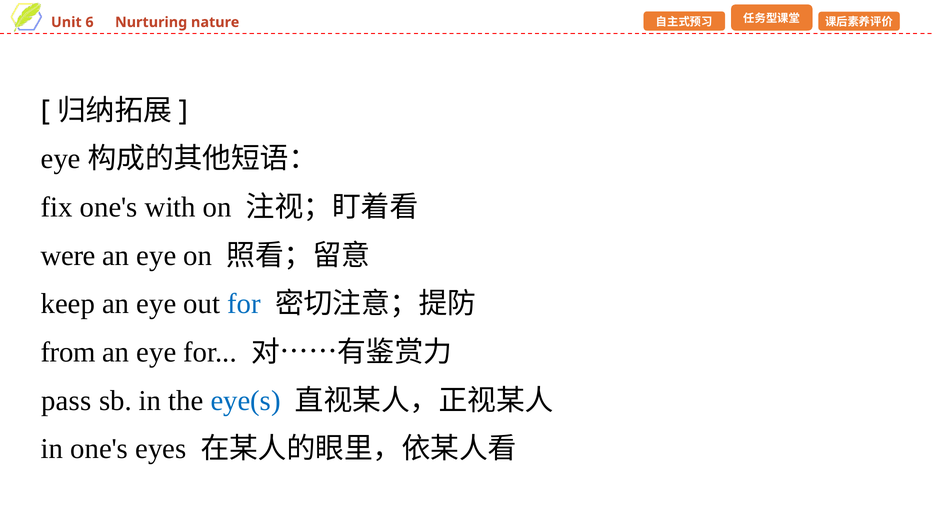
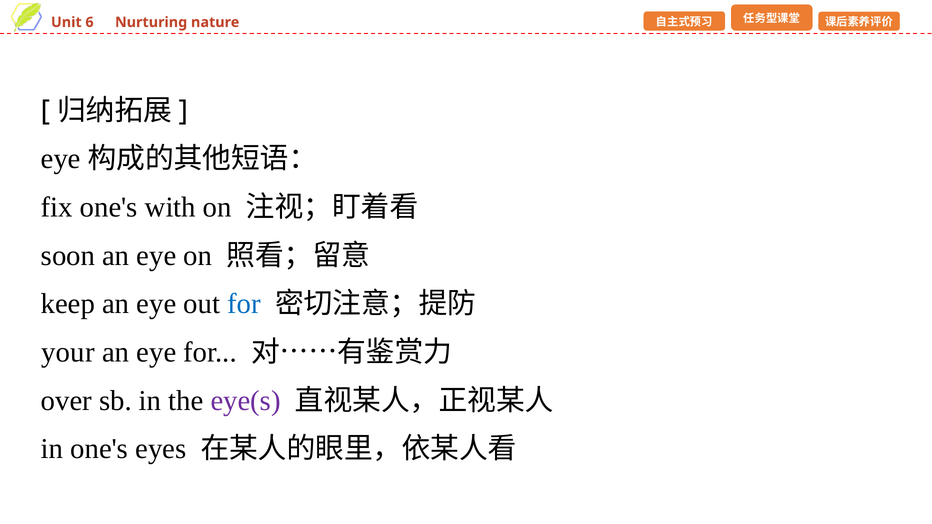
were: were -> soon
from: from -> your
pass: pass -> over
eye(s colour: blue -> purple
